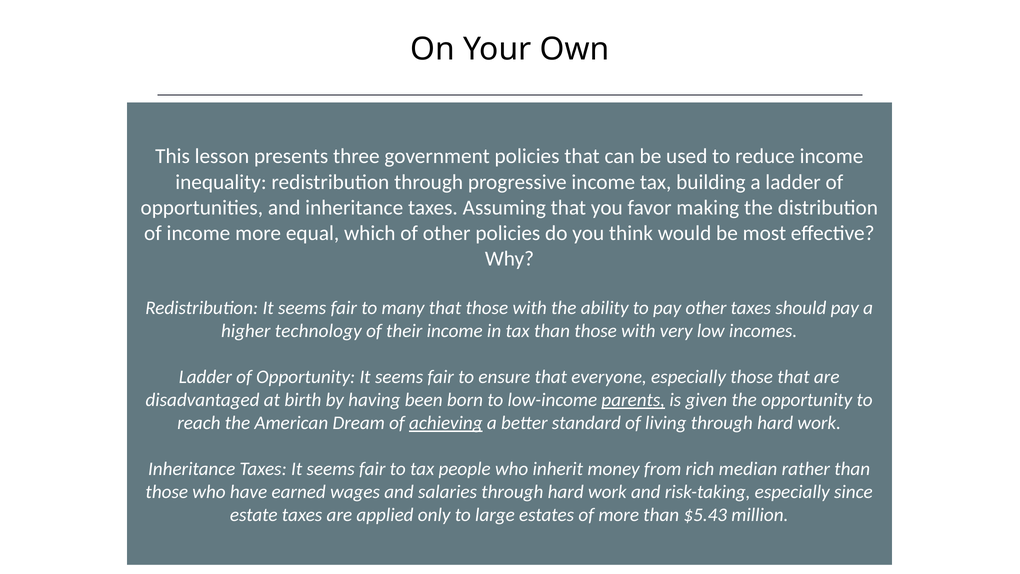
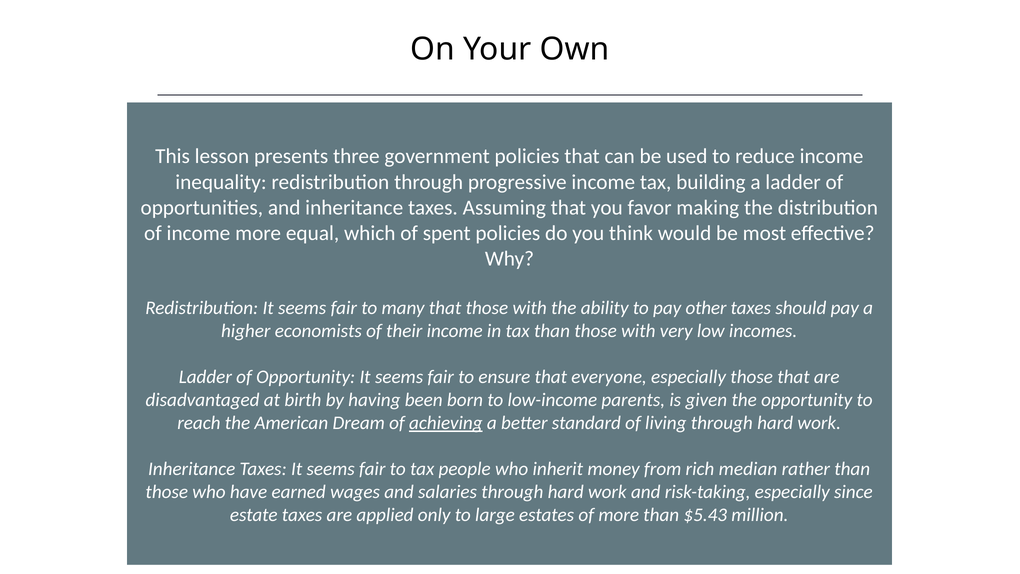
of other: other -> spent
technology: technology -> economists
parents underline: present -> none
